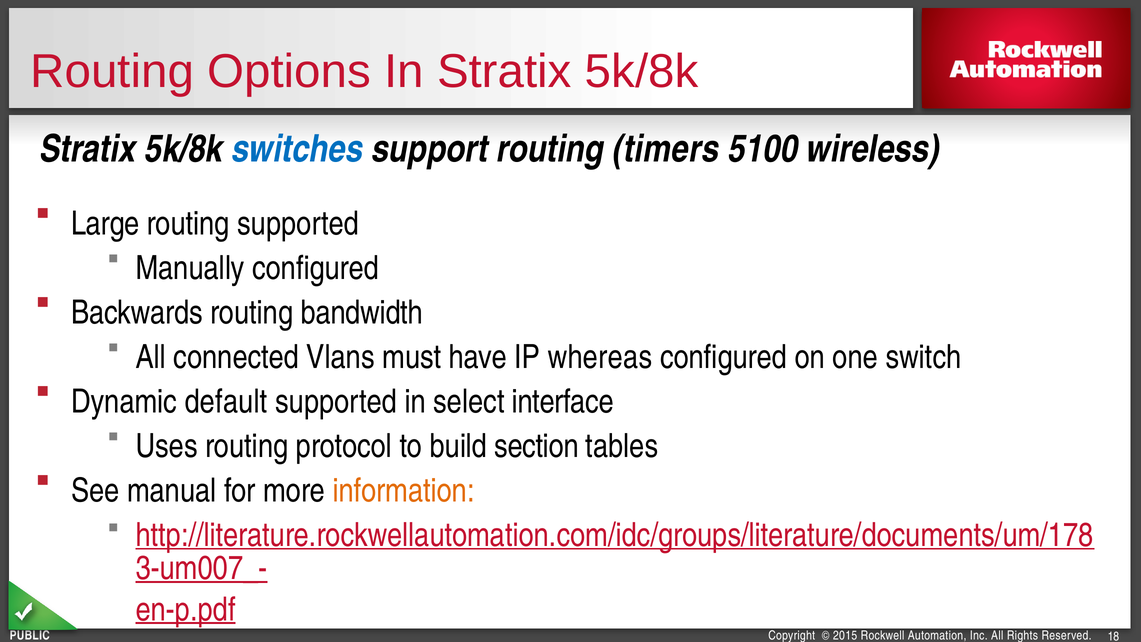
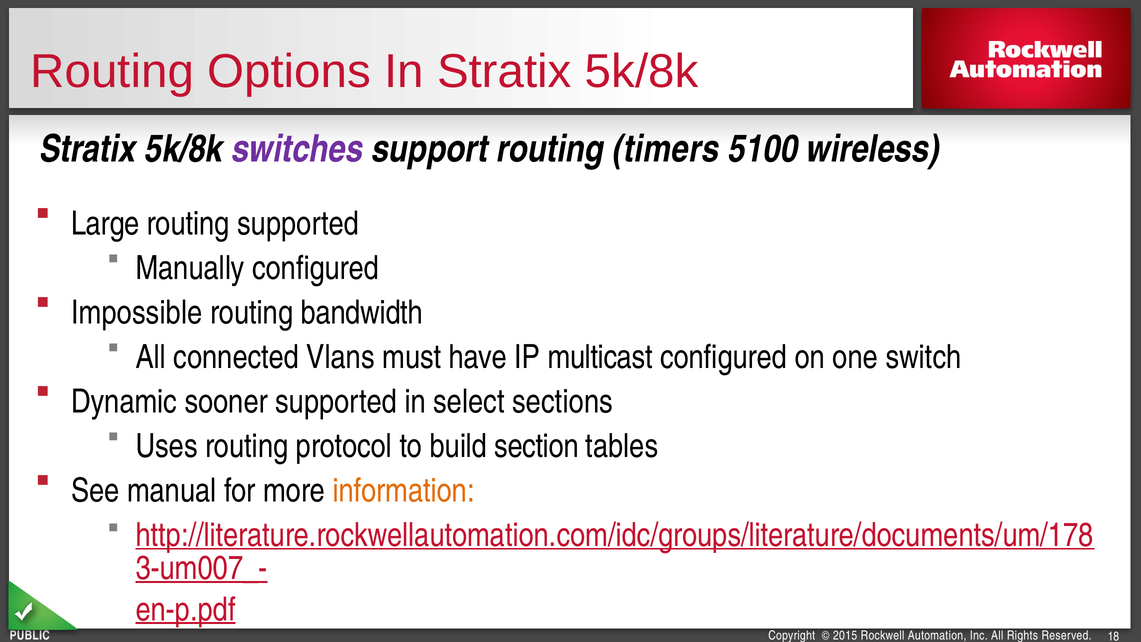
switches colour: blue -> purple
Backwards: Backwards -> Impossible
whereas: whereas -> multicast
default: default -> sooner
interface: interface -> sections
